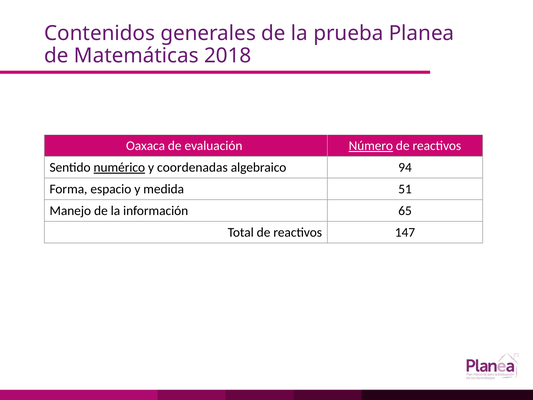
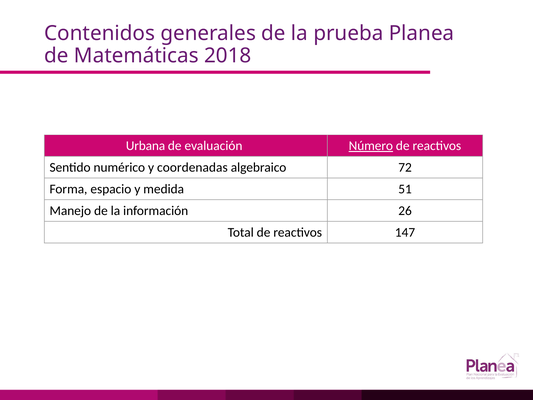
Oaxaca: Oaxaca -> Urbana
numérico underline: present -> none
94: 94 -> 72
65: 65 -> 26
